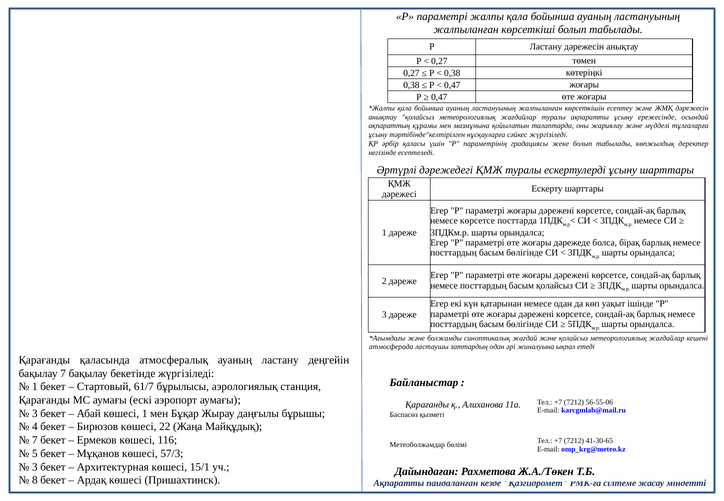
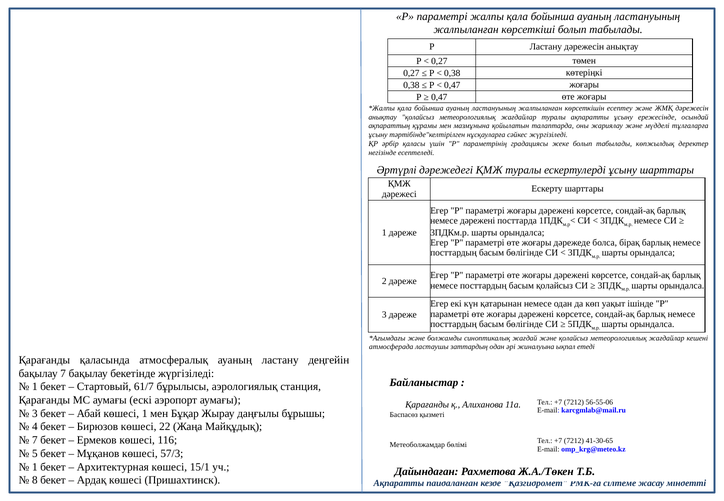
немесе көрсетсе: көрсетсе -> дәрежені
3 at (35, 467): 3 -> 1
